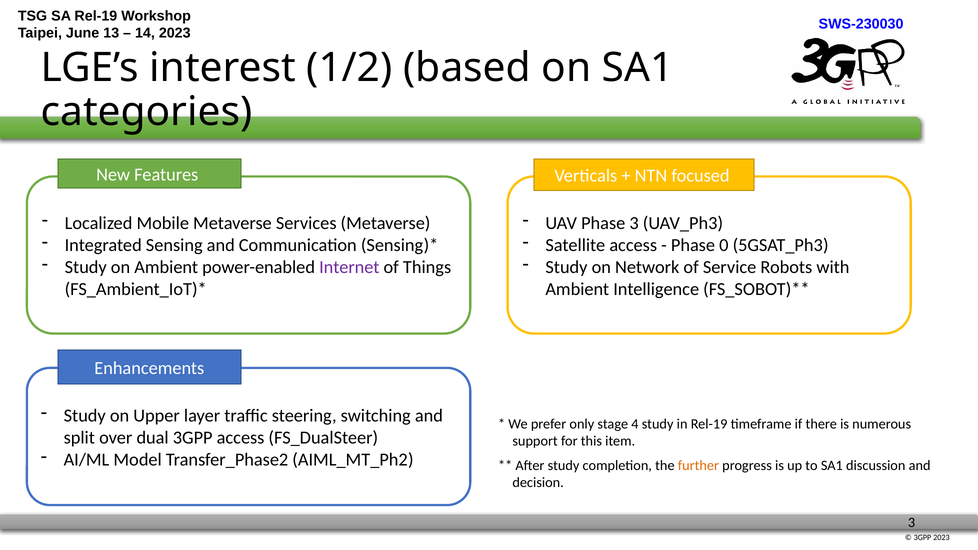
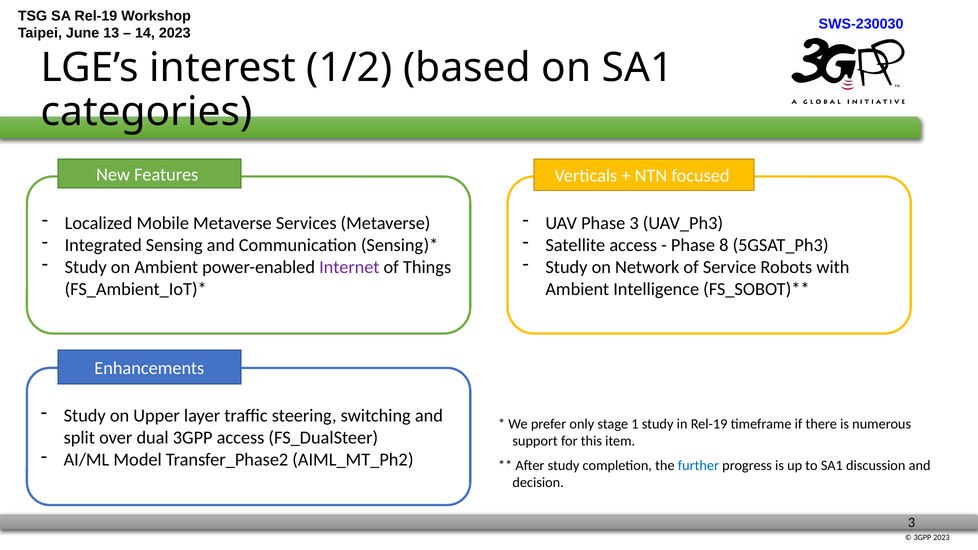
0: 0 -> 8
4: 4 -> 1
further colour: orange -> blue
